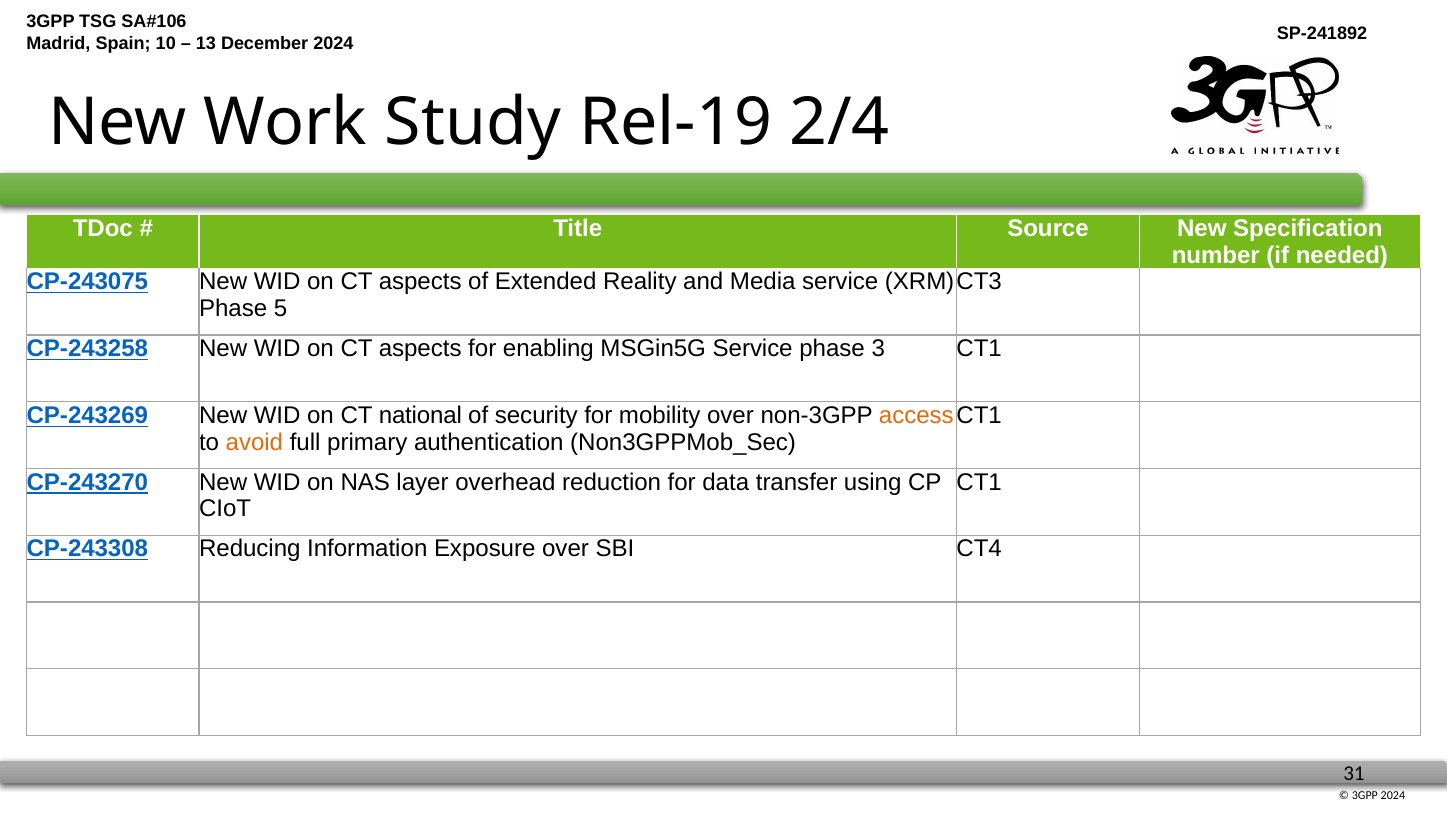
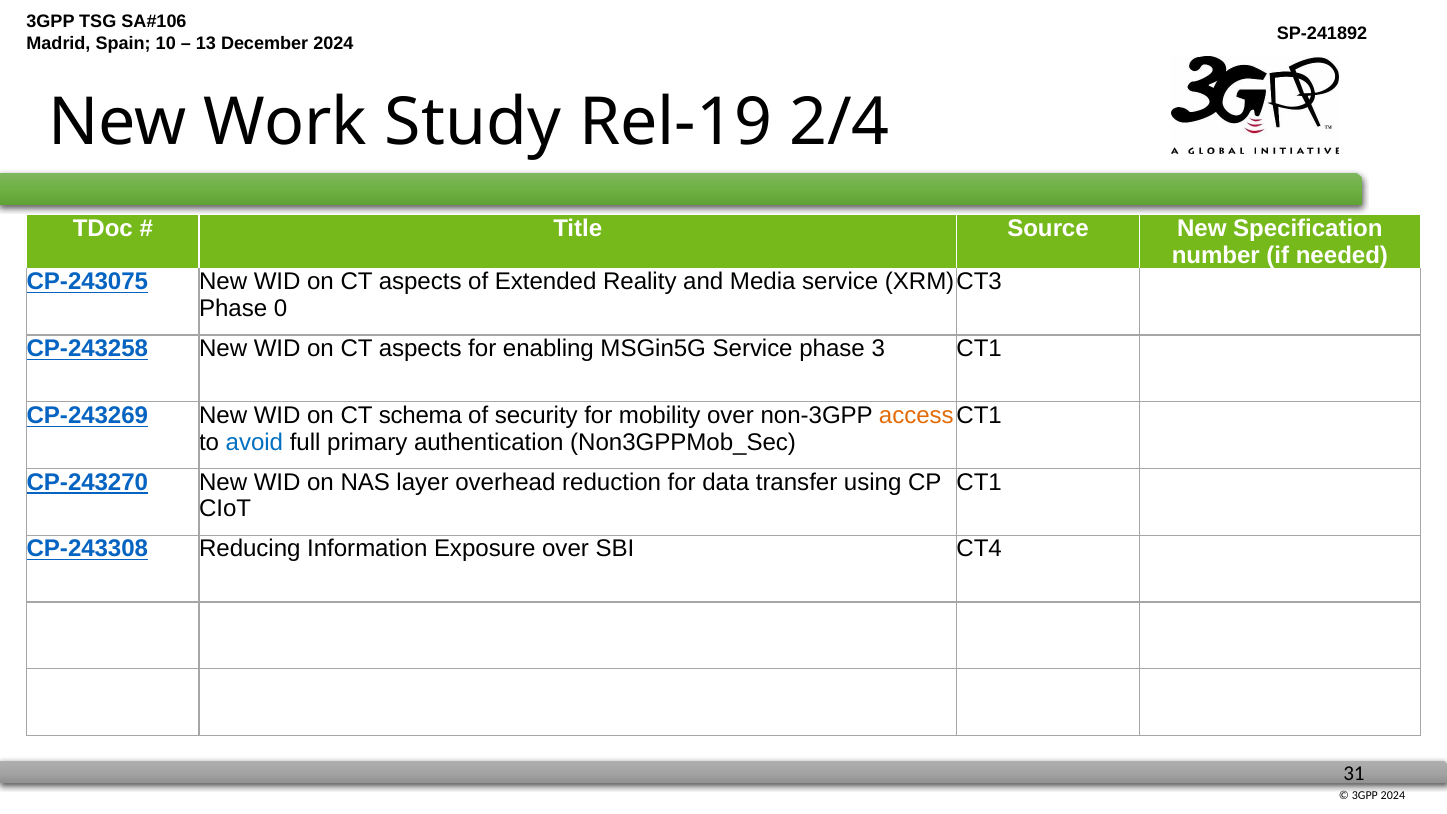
5: 5 -> 0
national: national -> schema
avoid colour: orange -> blue
